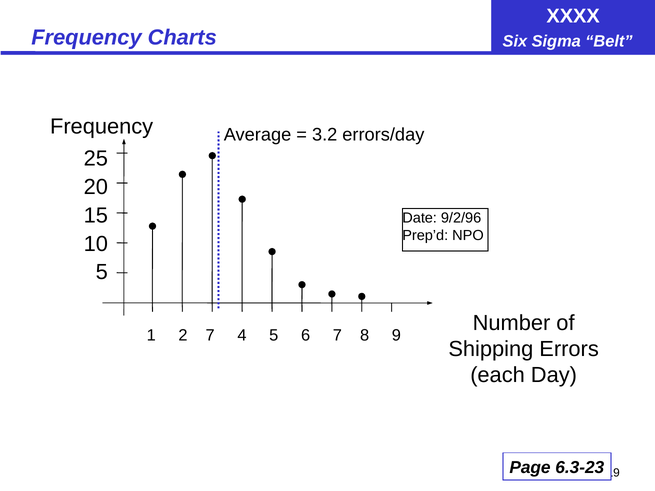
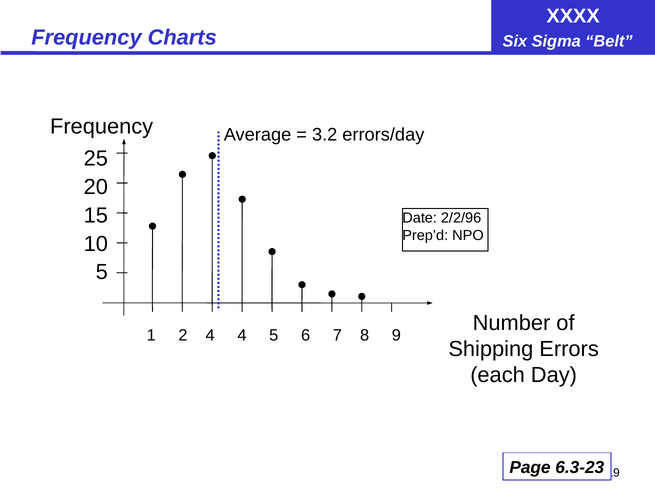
9/2/96: 9/2/96 -> 2/2/96
2 7: 7 -> 4
